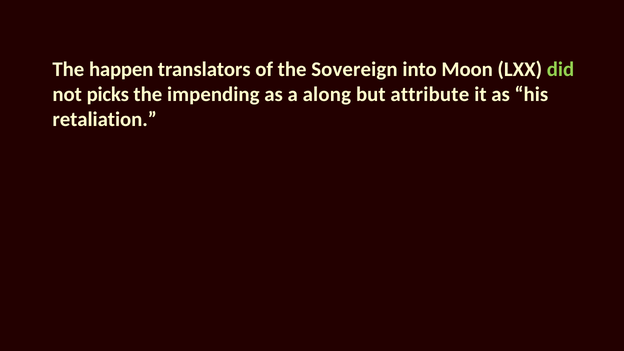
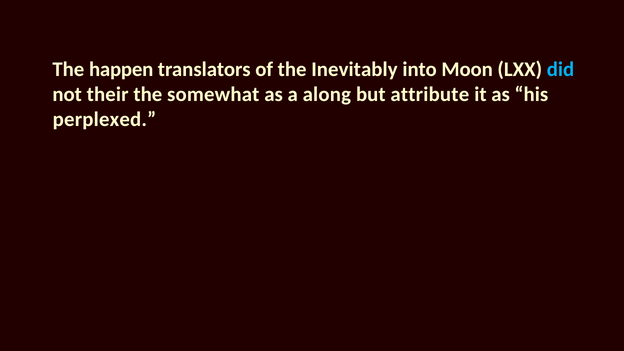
Sovereign: Sovereign -> Inevitably
did colour: light green -> light blue
picks: picks -> their
impending: impending -> somewhat
retaliation: retaliation -> perplexed
